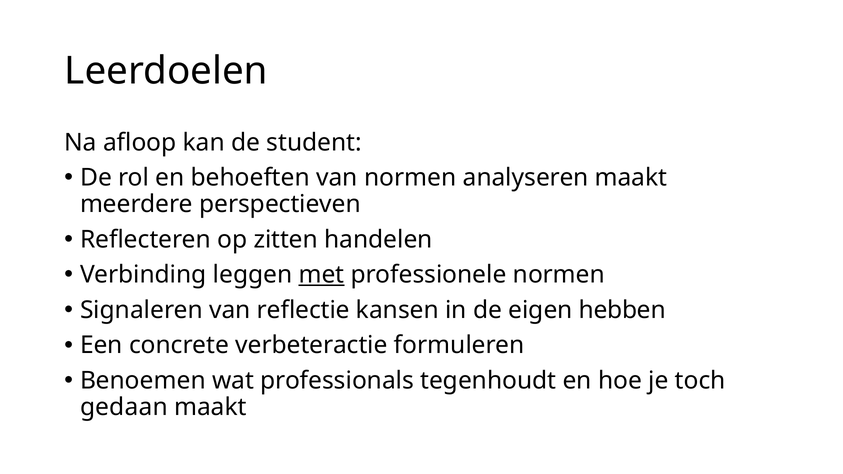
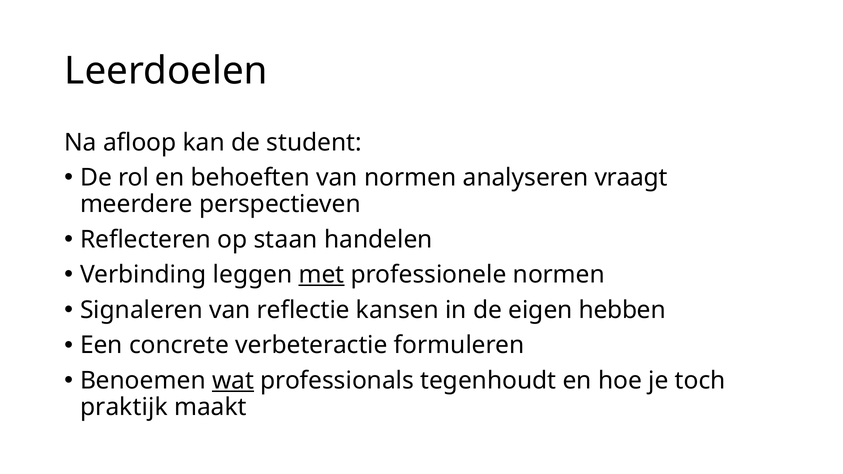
analyseren maakt: maakt -> vraagt
zitten: zitten -> staan
wat underline: none -> present
gedaan: gedaan -> praktijk
